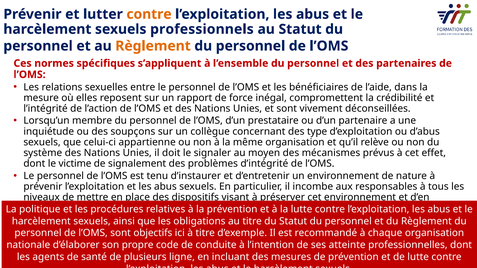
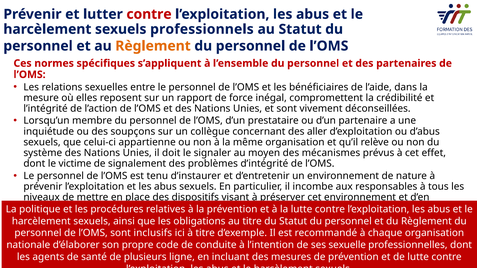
contre at (149, 14) colour: orange -> red
type: type -> aller
objectifs: objectifs -> inclusifs
atteinte: atteinte -> sexuelle
